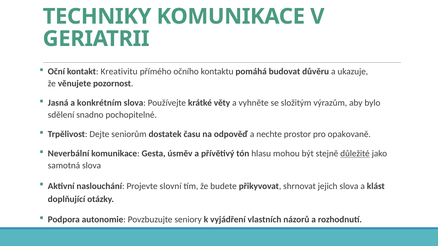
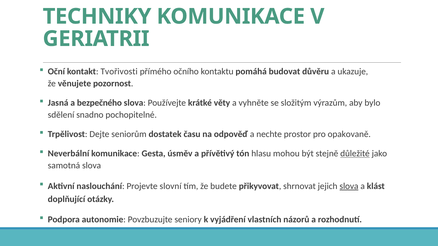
Kreativitu: Kreativitu -> Tvořivosti
konkrétním: konkrétním -> bezpečného
slova at (349, 186) underline: none -> present
